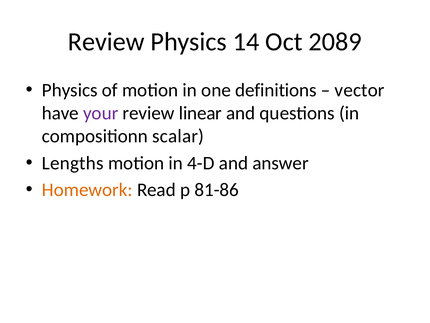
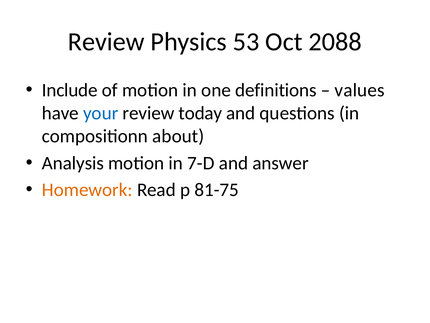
14: 14 -> 53
2089: 2089 -> 2088
Physics at (70, 90): Physics -> Include
vector: vector -> values
your colour: purple -> blue
linear: linear -> today
scalar: scalar -> about
Lengths: Lengths -> Analysis
4-D: 4-D -> 7-D
81-86: 81-86 -> 81-75
